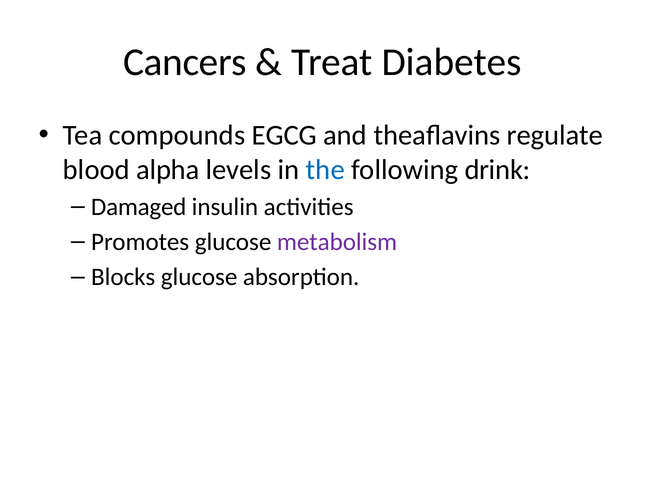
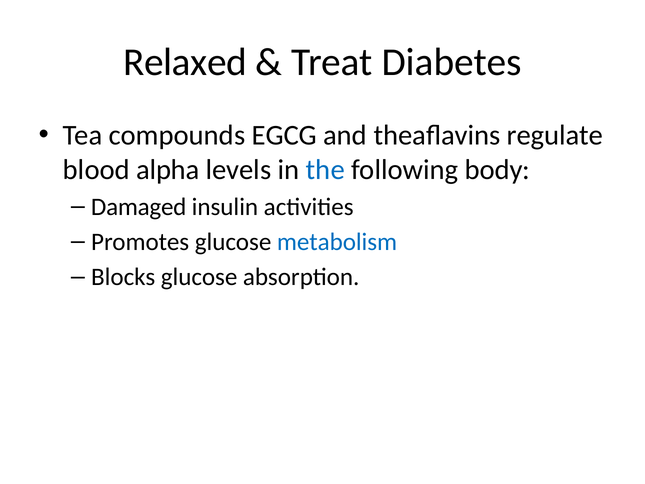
Cancers: Cancers -> Relaxed
drink: drink -> body
metabolism colour: purple -> blue
